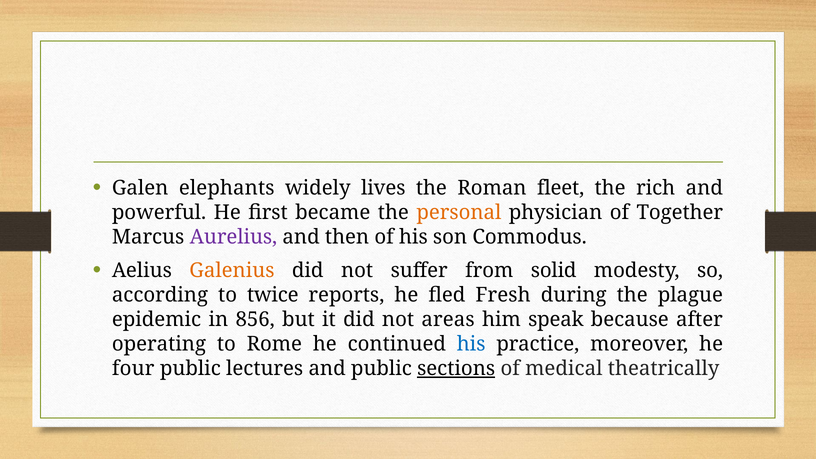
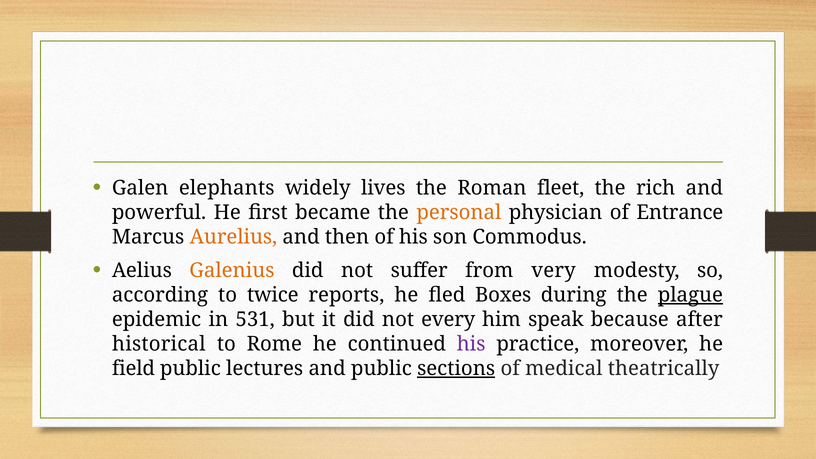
Together: Together -> Entrance
Aurelius colour: purple -> orange
solid: solid -> very
Fresh: Fresh -> Boxes
plague underline: none -> present
856: 856 -> 531
areas: areas -> every
operating: operating -> historical
his at (471, 344) colour: blue -> purple
four: four -> field
